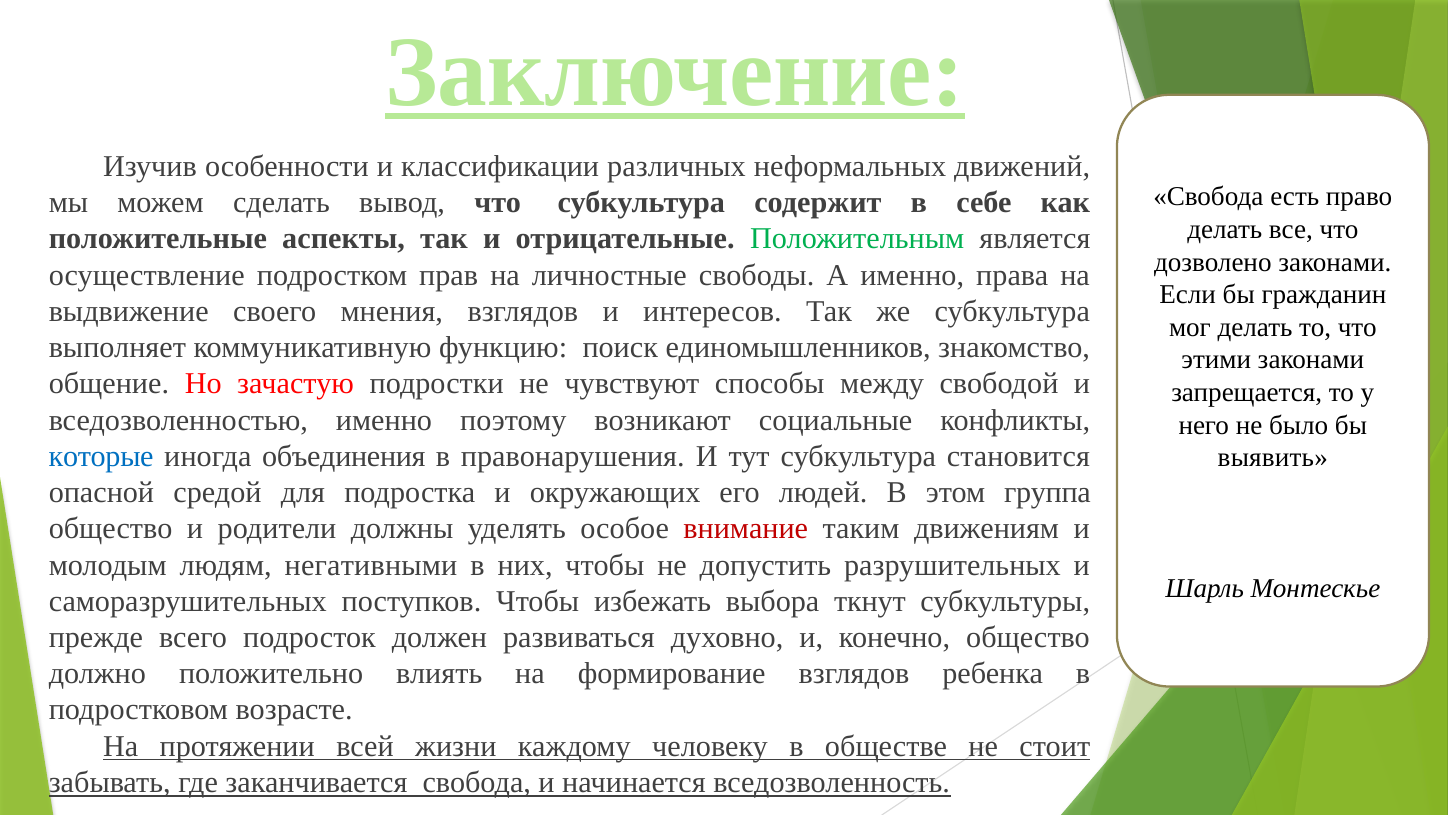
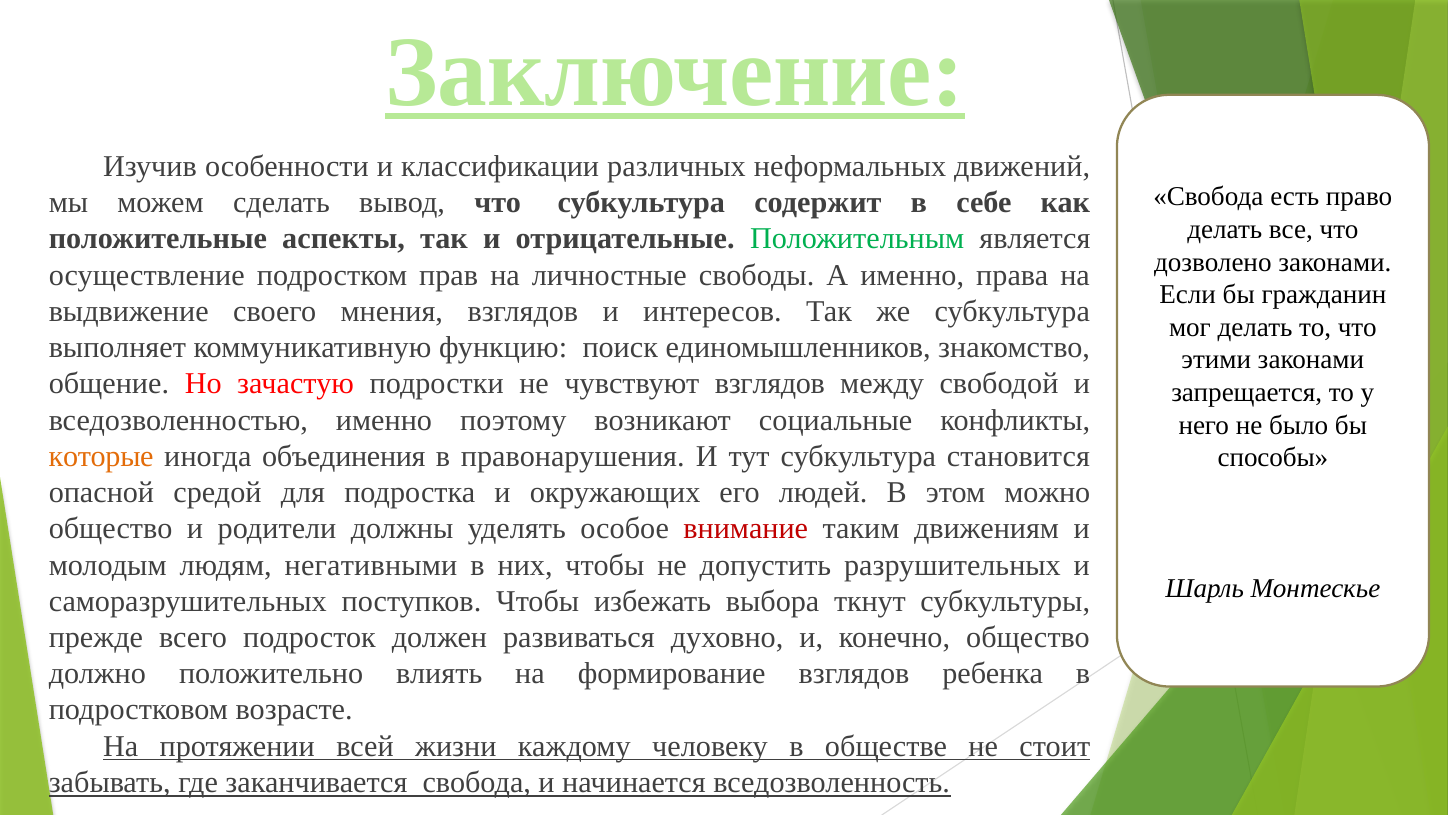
чувствуют способы: способы -> взглядов
которые colour: blue -> orange
выявить: выявить -> способы
группа: группа -> можно
